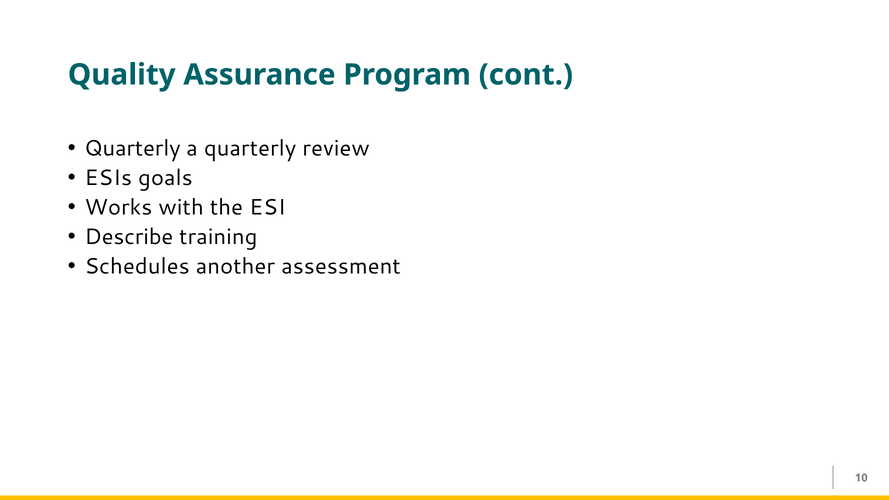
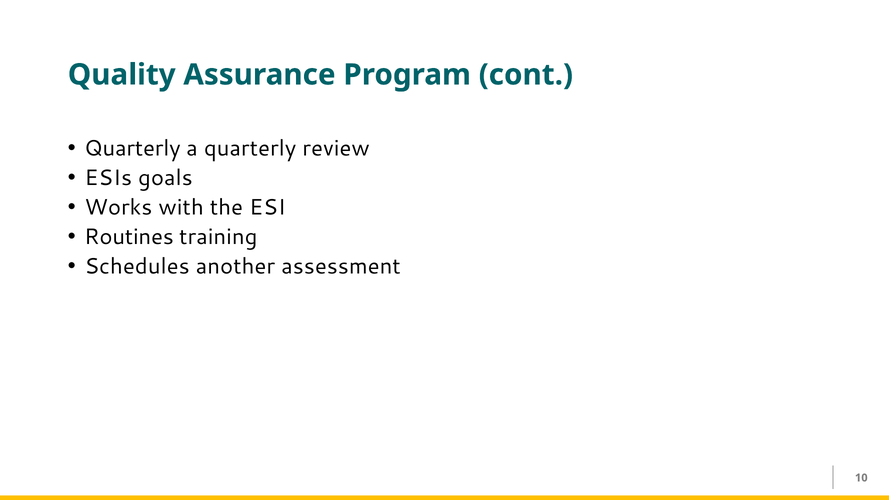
Describe: Describe -> Routines
